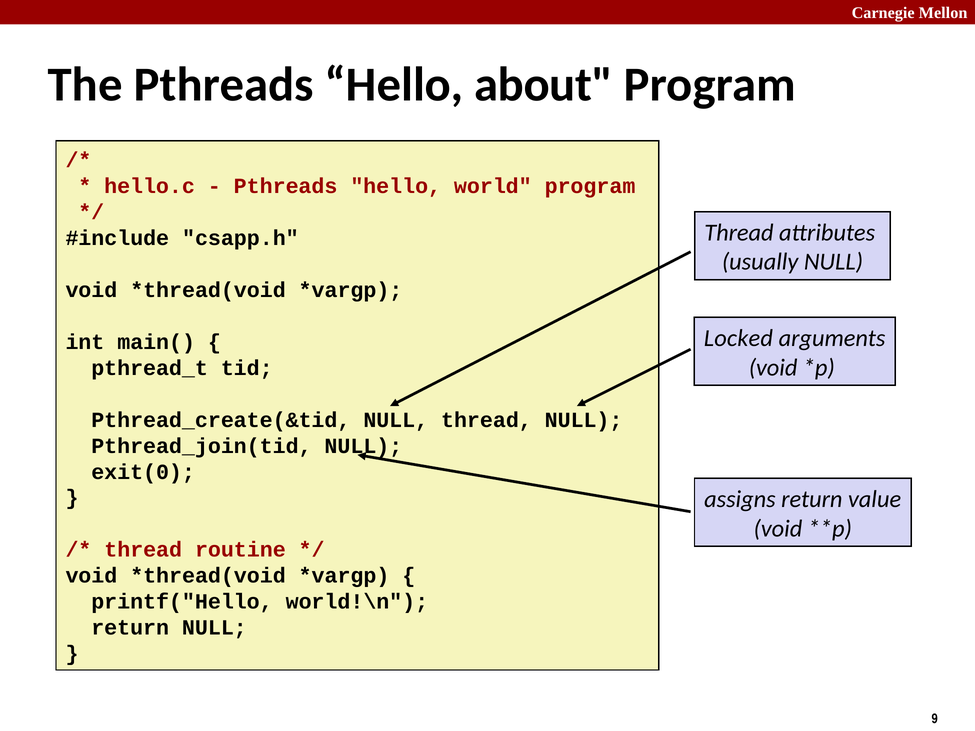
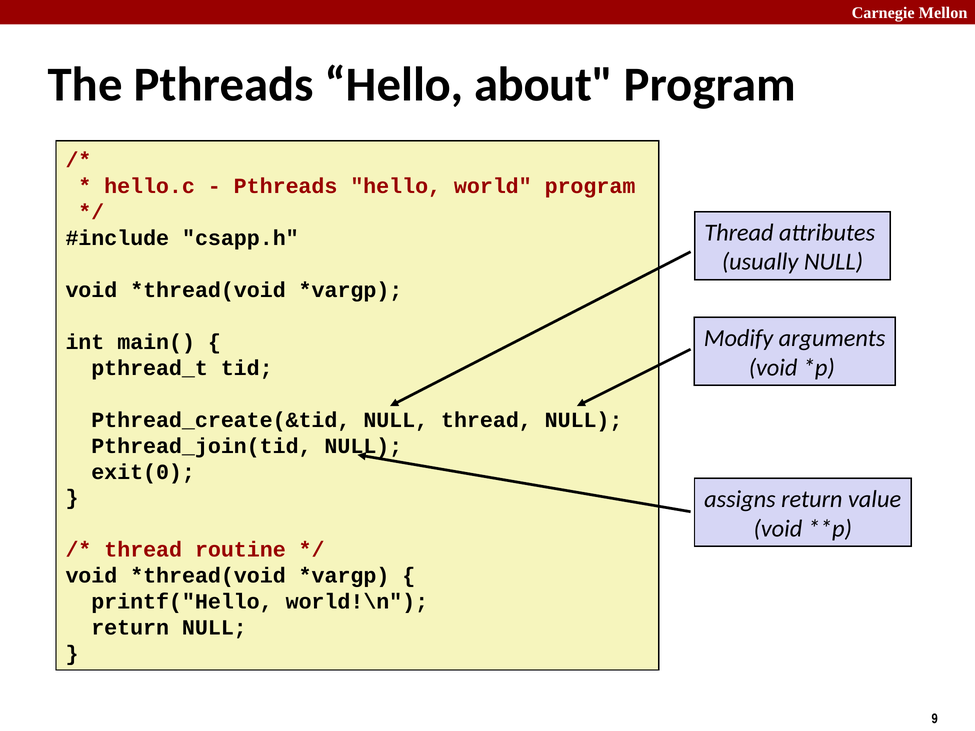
Locked: Locked -> Modify
